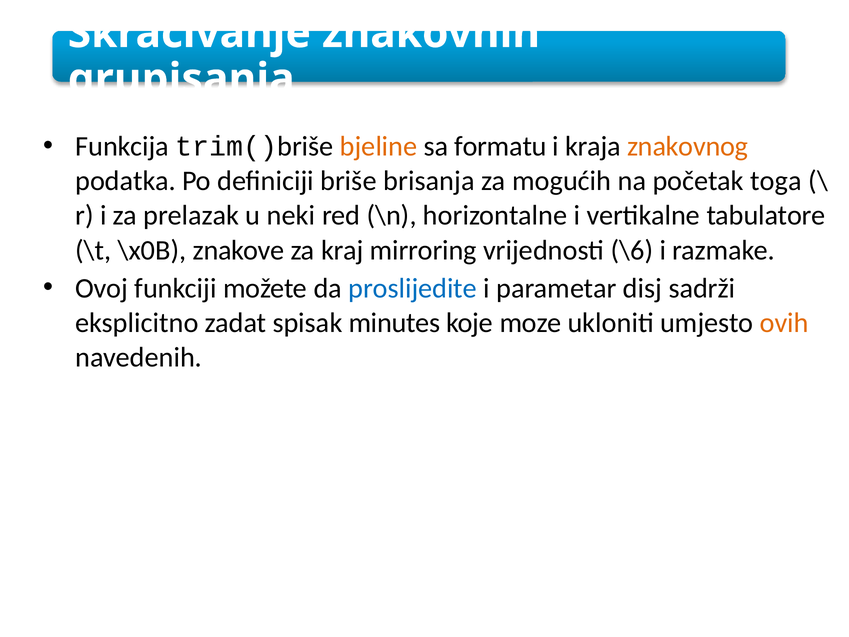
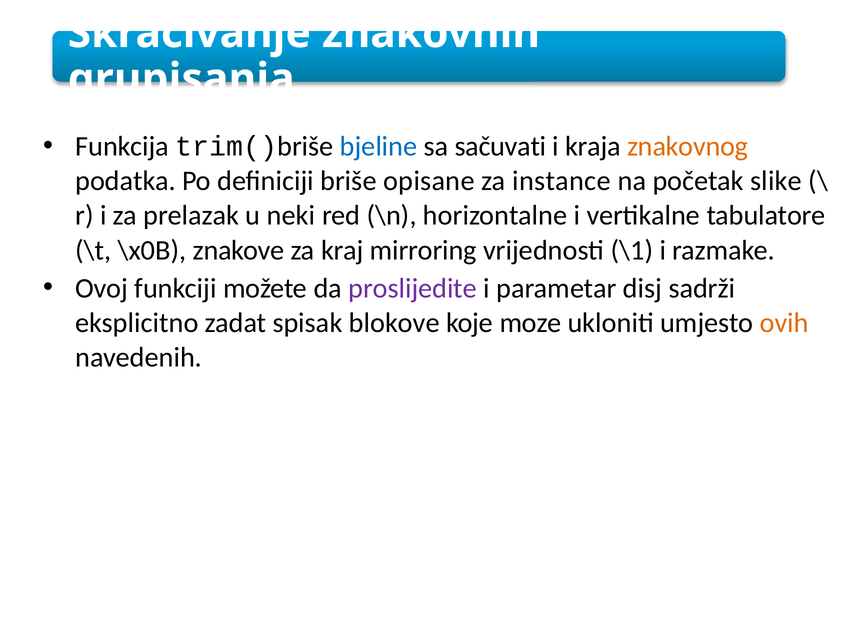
bjeline colour: orange -> blue
formatu: formatu -> sačuvati
brisanja: brisanja -> opisane
mogućih: mogućih -> instance
toga: toga -> slike
\6: \6 -> \1
proslijedite colour: blue -> purple
minutes: minutes -> blokove
